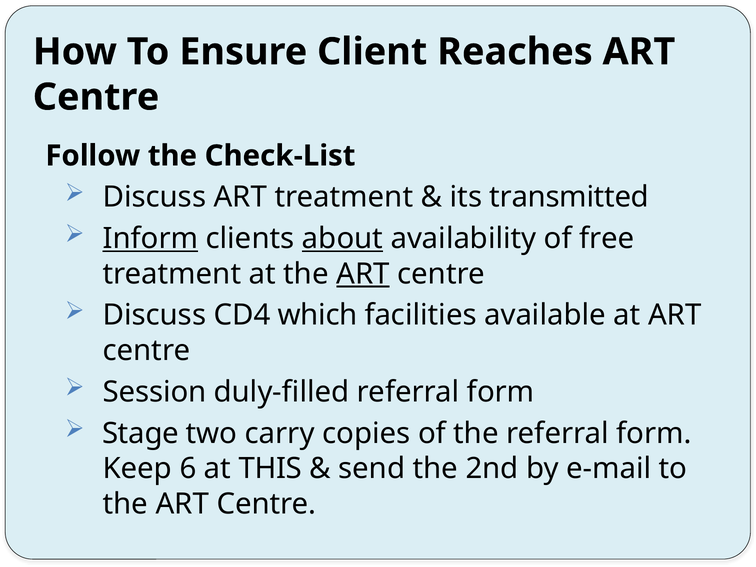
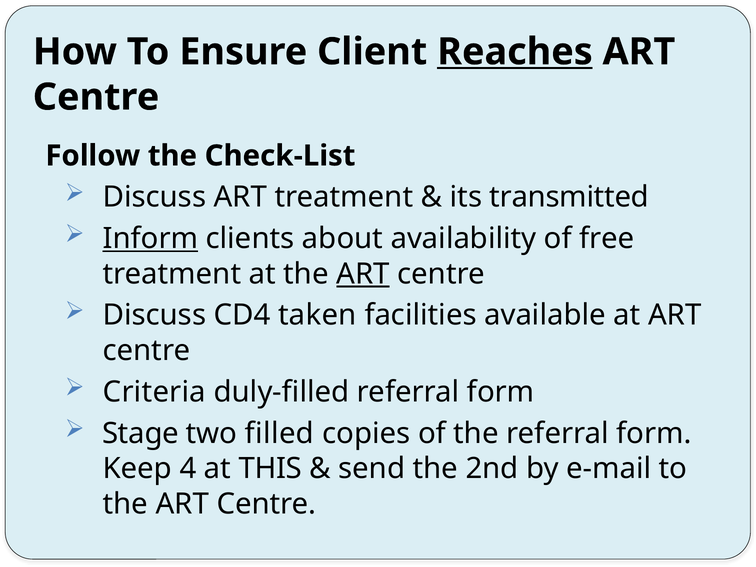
Reaches underline: none -> present
about underline: present -> none
which: which -> taken
Session: Session -> Criteria
carry: carry -> filled
6: 6 -> 4
